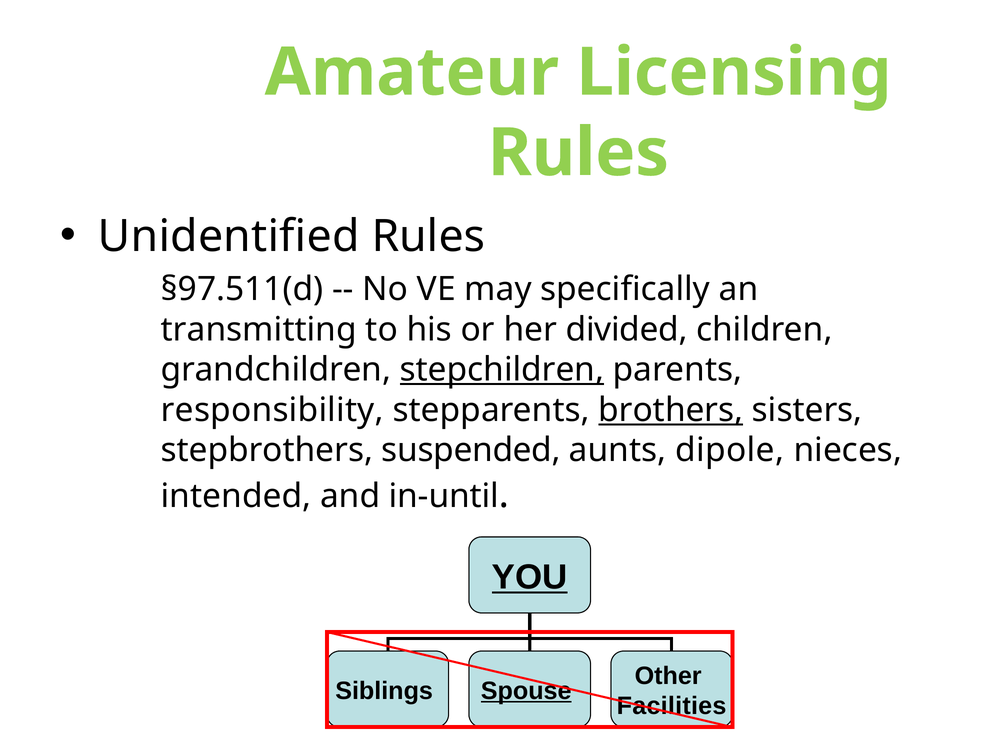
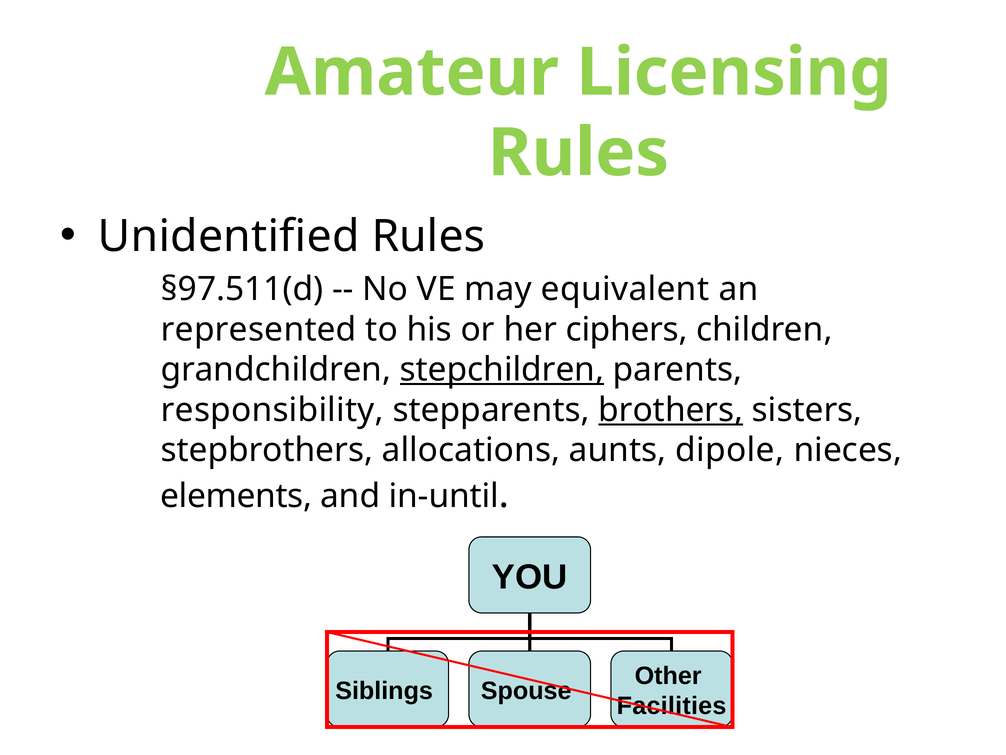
specifically: specifically -> equivalent
transmitting: transmitting -> represented
divided: divided -> ciphers
suspended: suspended -> allocations
intended: intended -> elements
YOU underline: present -> none
Spouse underline: present -> none
